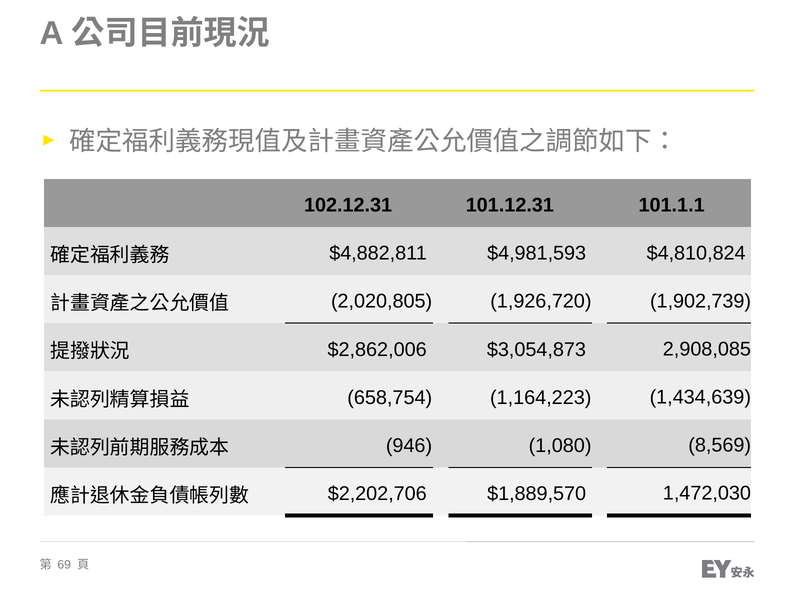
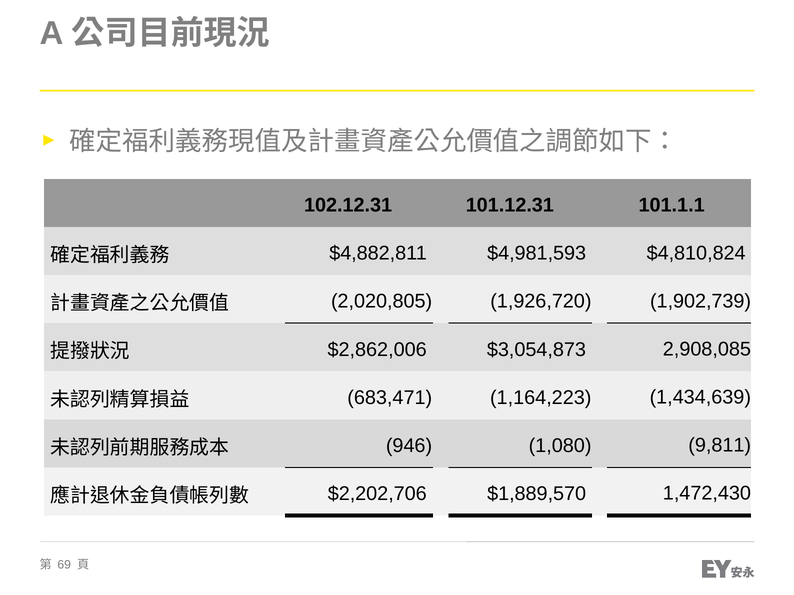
658,754: 658,754 -> 683,471
8,569: 8,569 -> 9,811
1,472,030: 1,472,030 -> 1,472,430
